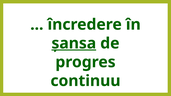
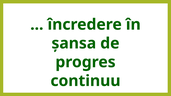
şansa underline: present -> none
